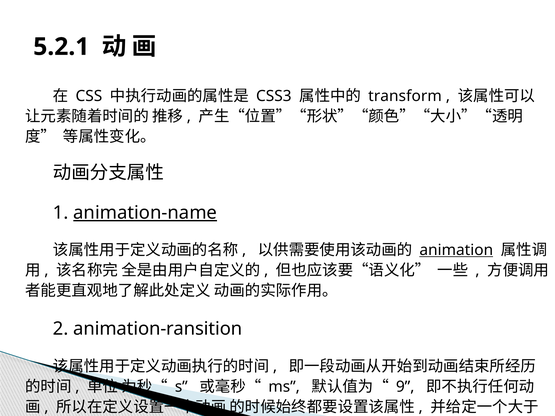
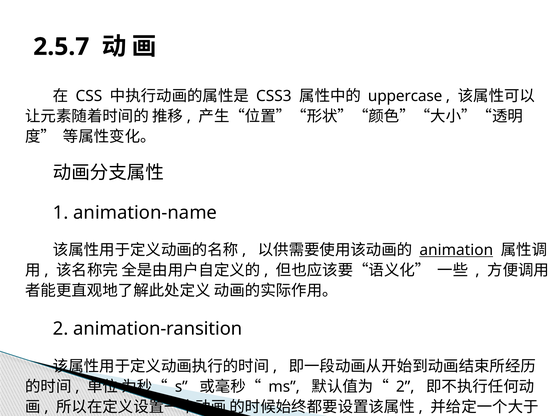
5.2.1: 5.2.1 -> 2.5.7
transform: transform -> uppercase
animation-name underline: present -> none
9 at (405, 387): 9 -> 2
